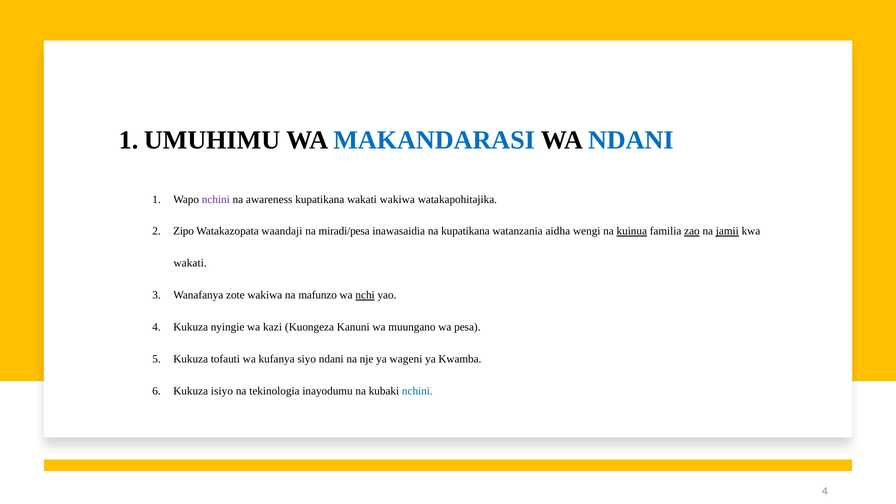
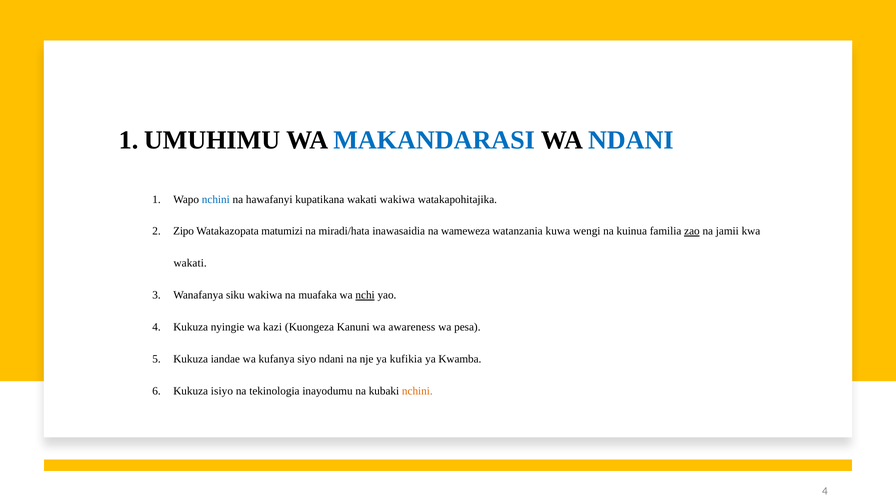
nchini at (216, 199) colour: purple -> blue
awareness: awareness -> hawafanyi
waandaji: waandaji -> matumizi
miradi/pesa: miradi/pesa -> miradi/hata
na kupatikana: kupatikana -> wameweza
aidha: aidha -> kuwa
kuinua underline: present -> none
jamii underline: present -> none
zote: zote -> siku
mafunzo: mafunzo -> muafaka
muungano: muungano -> awareness
tofauti: tofauti -> iandae
wageni: wageni -> kufikia
nchini at (417, 391) colour: blue -> orange
